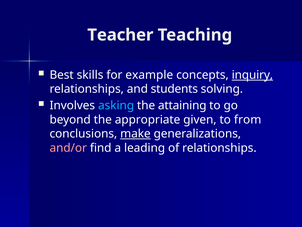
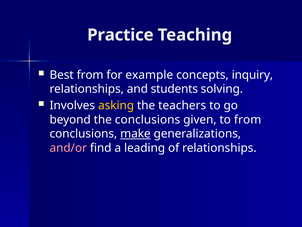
Teacher: Teacher -> Practice
Best skills: skills -> from
inquiry underline: present -> none
asking colour: light blue -> yellow
attaining: attaining -> teachers
the appropriate: appropriate -> conclusions
